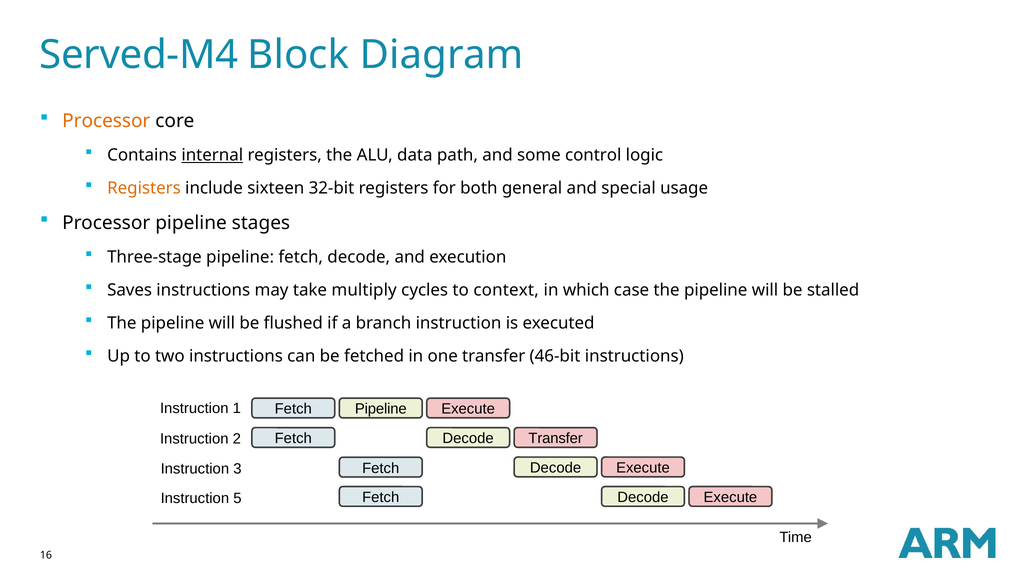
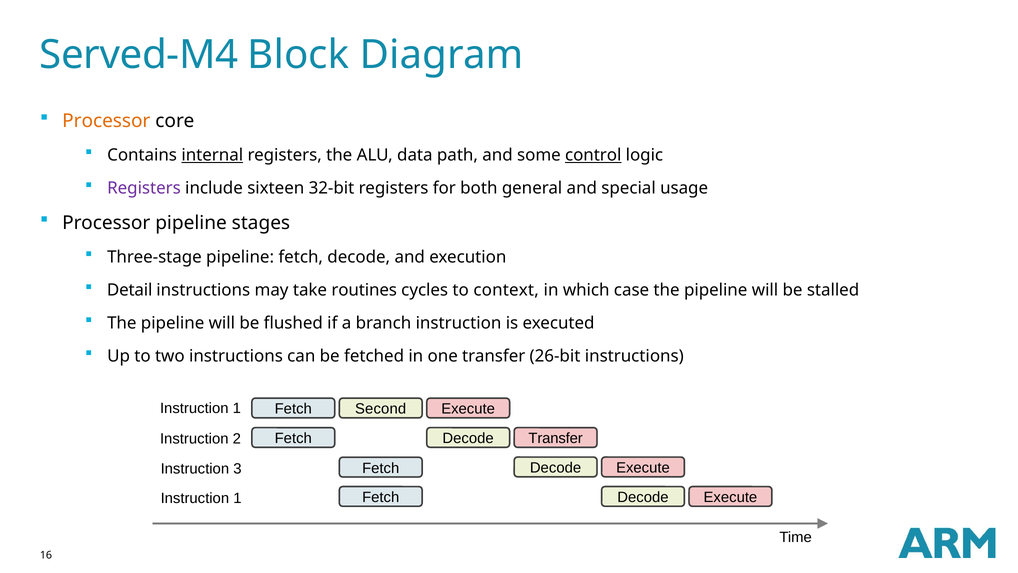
control underline: none -> present
Registers at (144, 188) colour: orange -> purple
Saves: Saves -> Detail
multiply: multiply -> routines
46-bit: 46-bit -> 26-bit
Fetch Pipeline: Pipeline -> Second
5 at (237, 498): 5 -> 1
